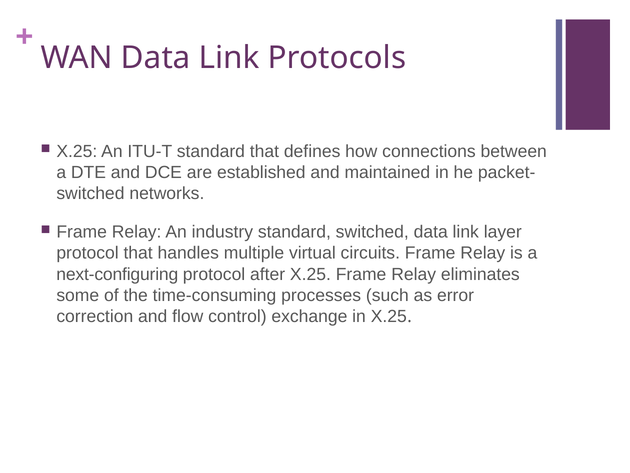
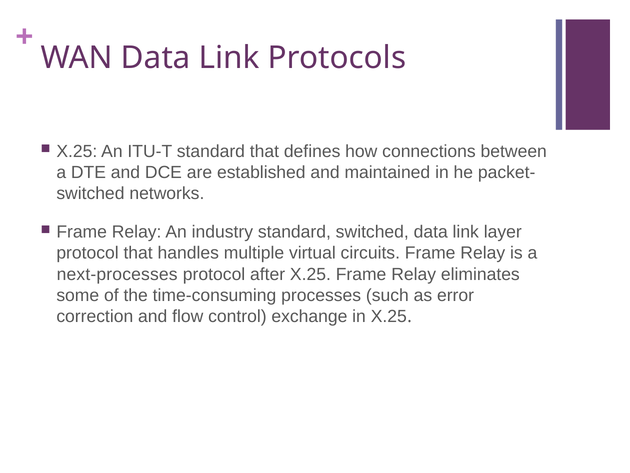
next-configuring: next-configuring -> next-processes
